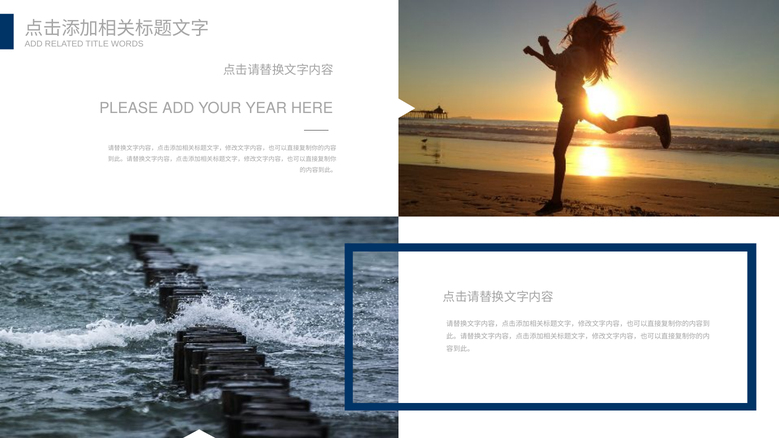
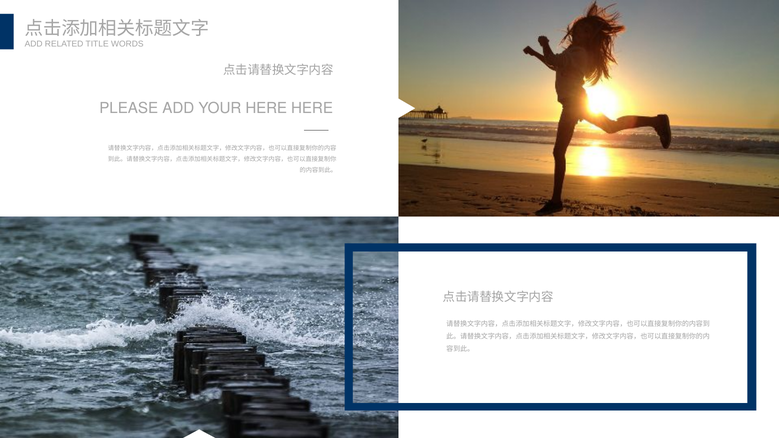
YOUR YEAR: YEAR -> HERE
